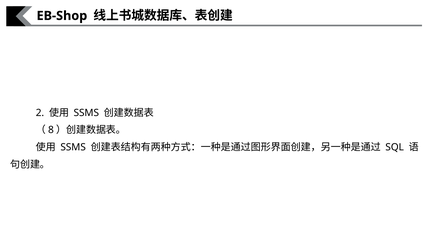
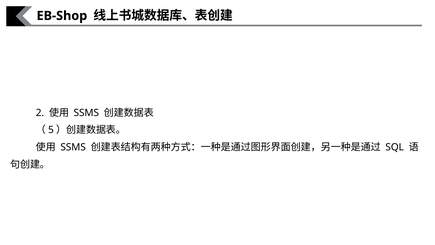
8: 8 -> 5
